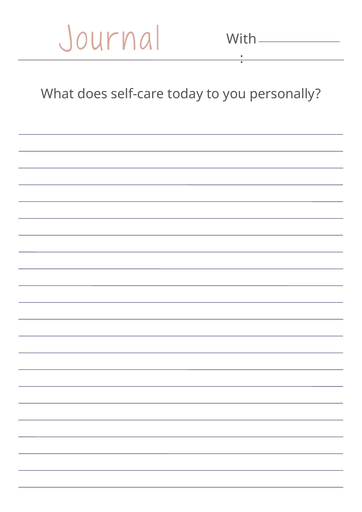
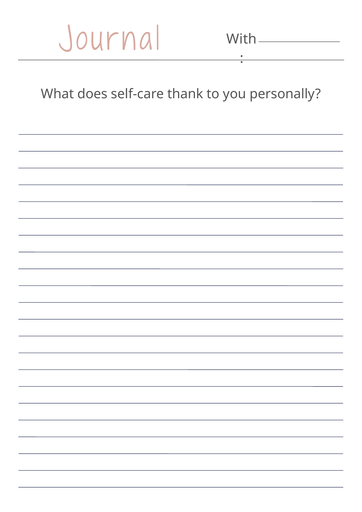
today: today -> thank
